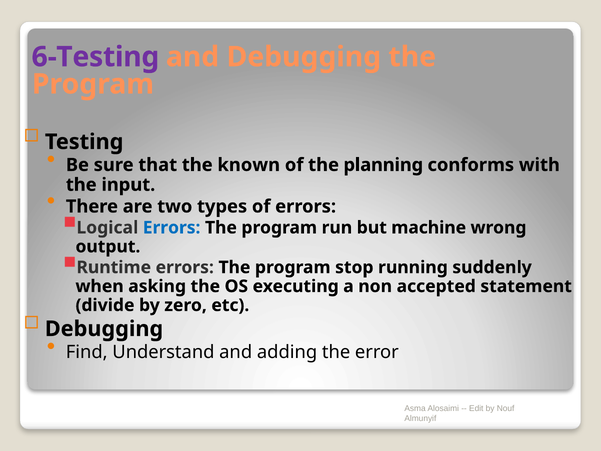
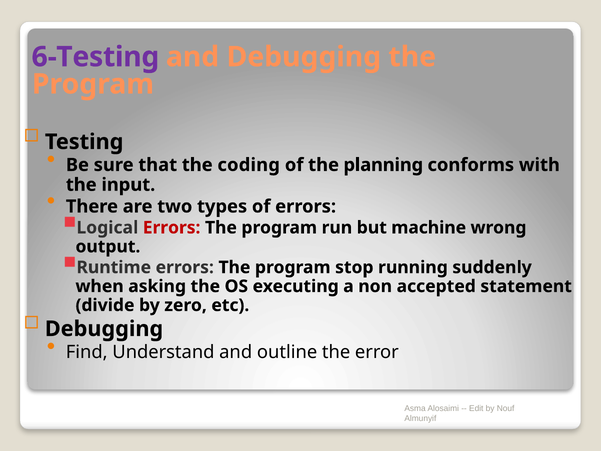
known: known -> coding
Errors at (172, 228) colour: blue -> red
adding: adding -> outline
